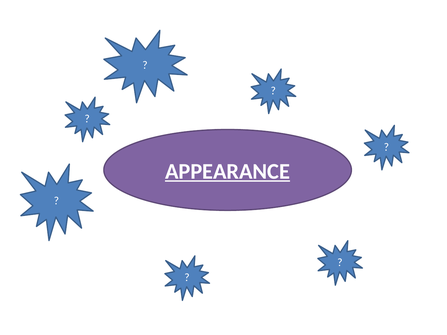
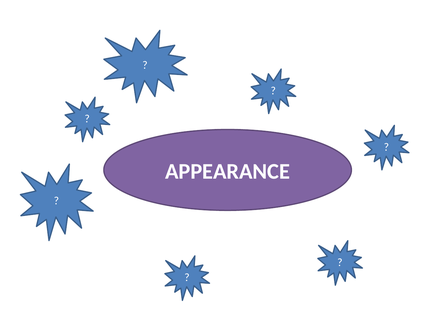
APPEARANCE underline: present -> none
